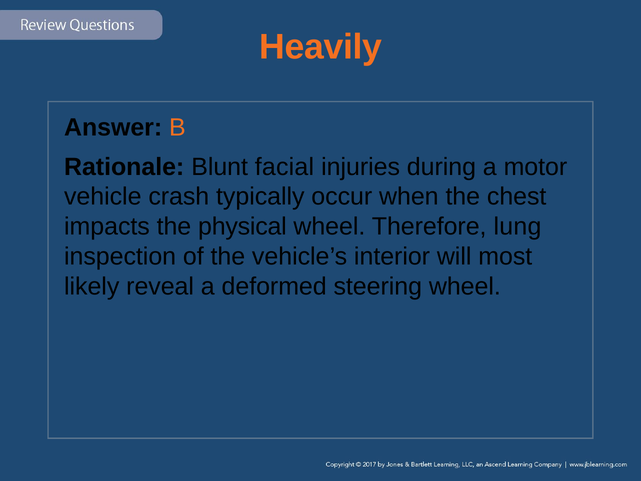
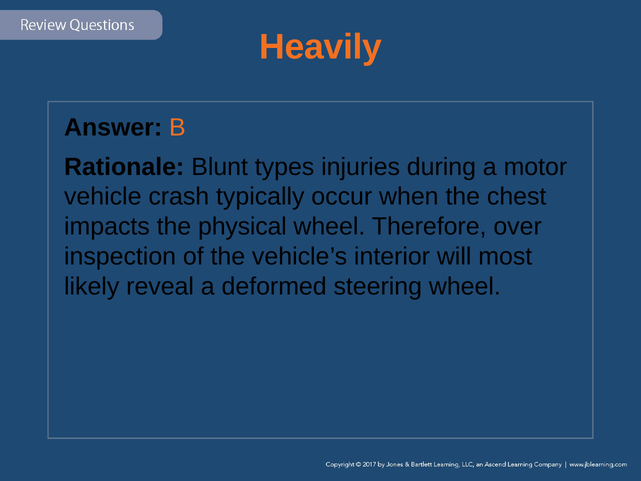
facial: facial -> types
lung: lung -> over
